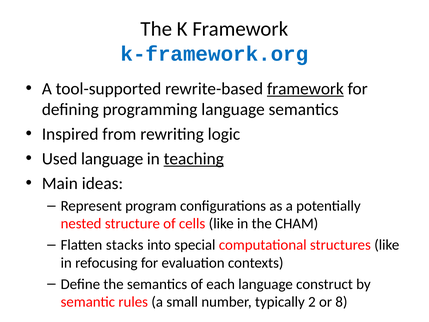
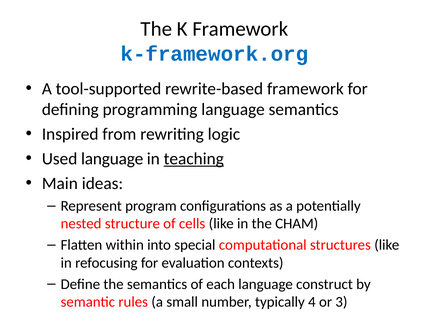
framework at (305, 89) underline: present -> none
stacks: stacks -> within
2: 2 -> 4
8: 8 -> 3
